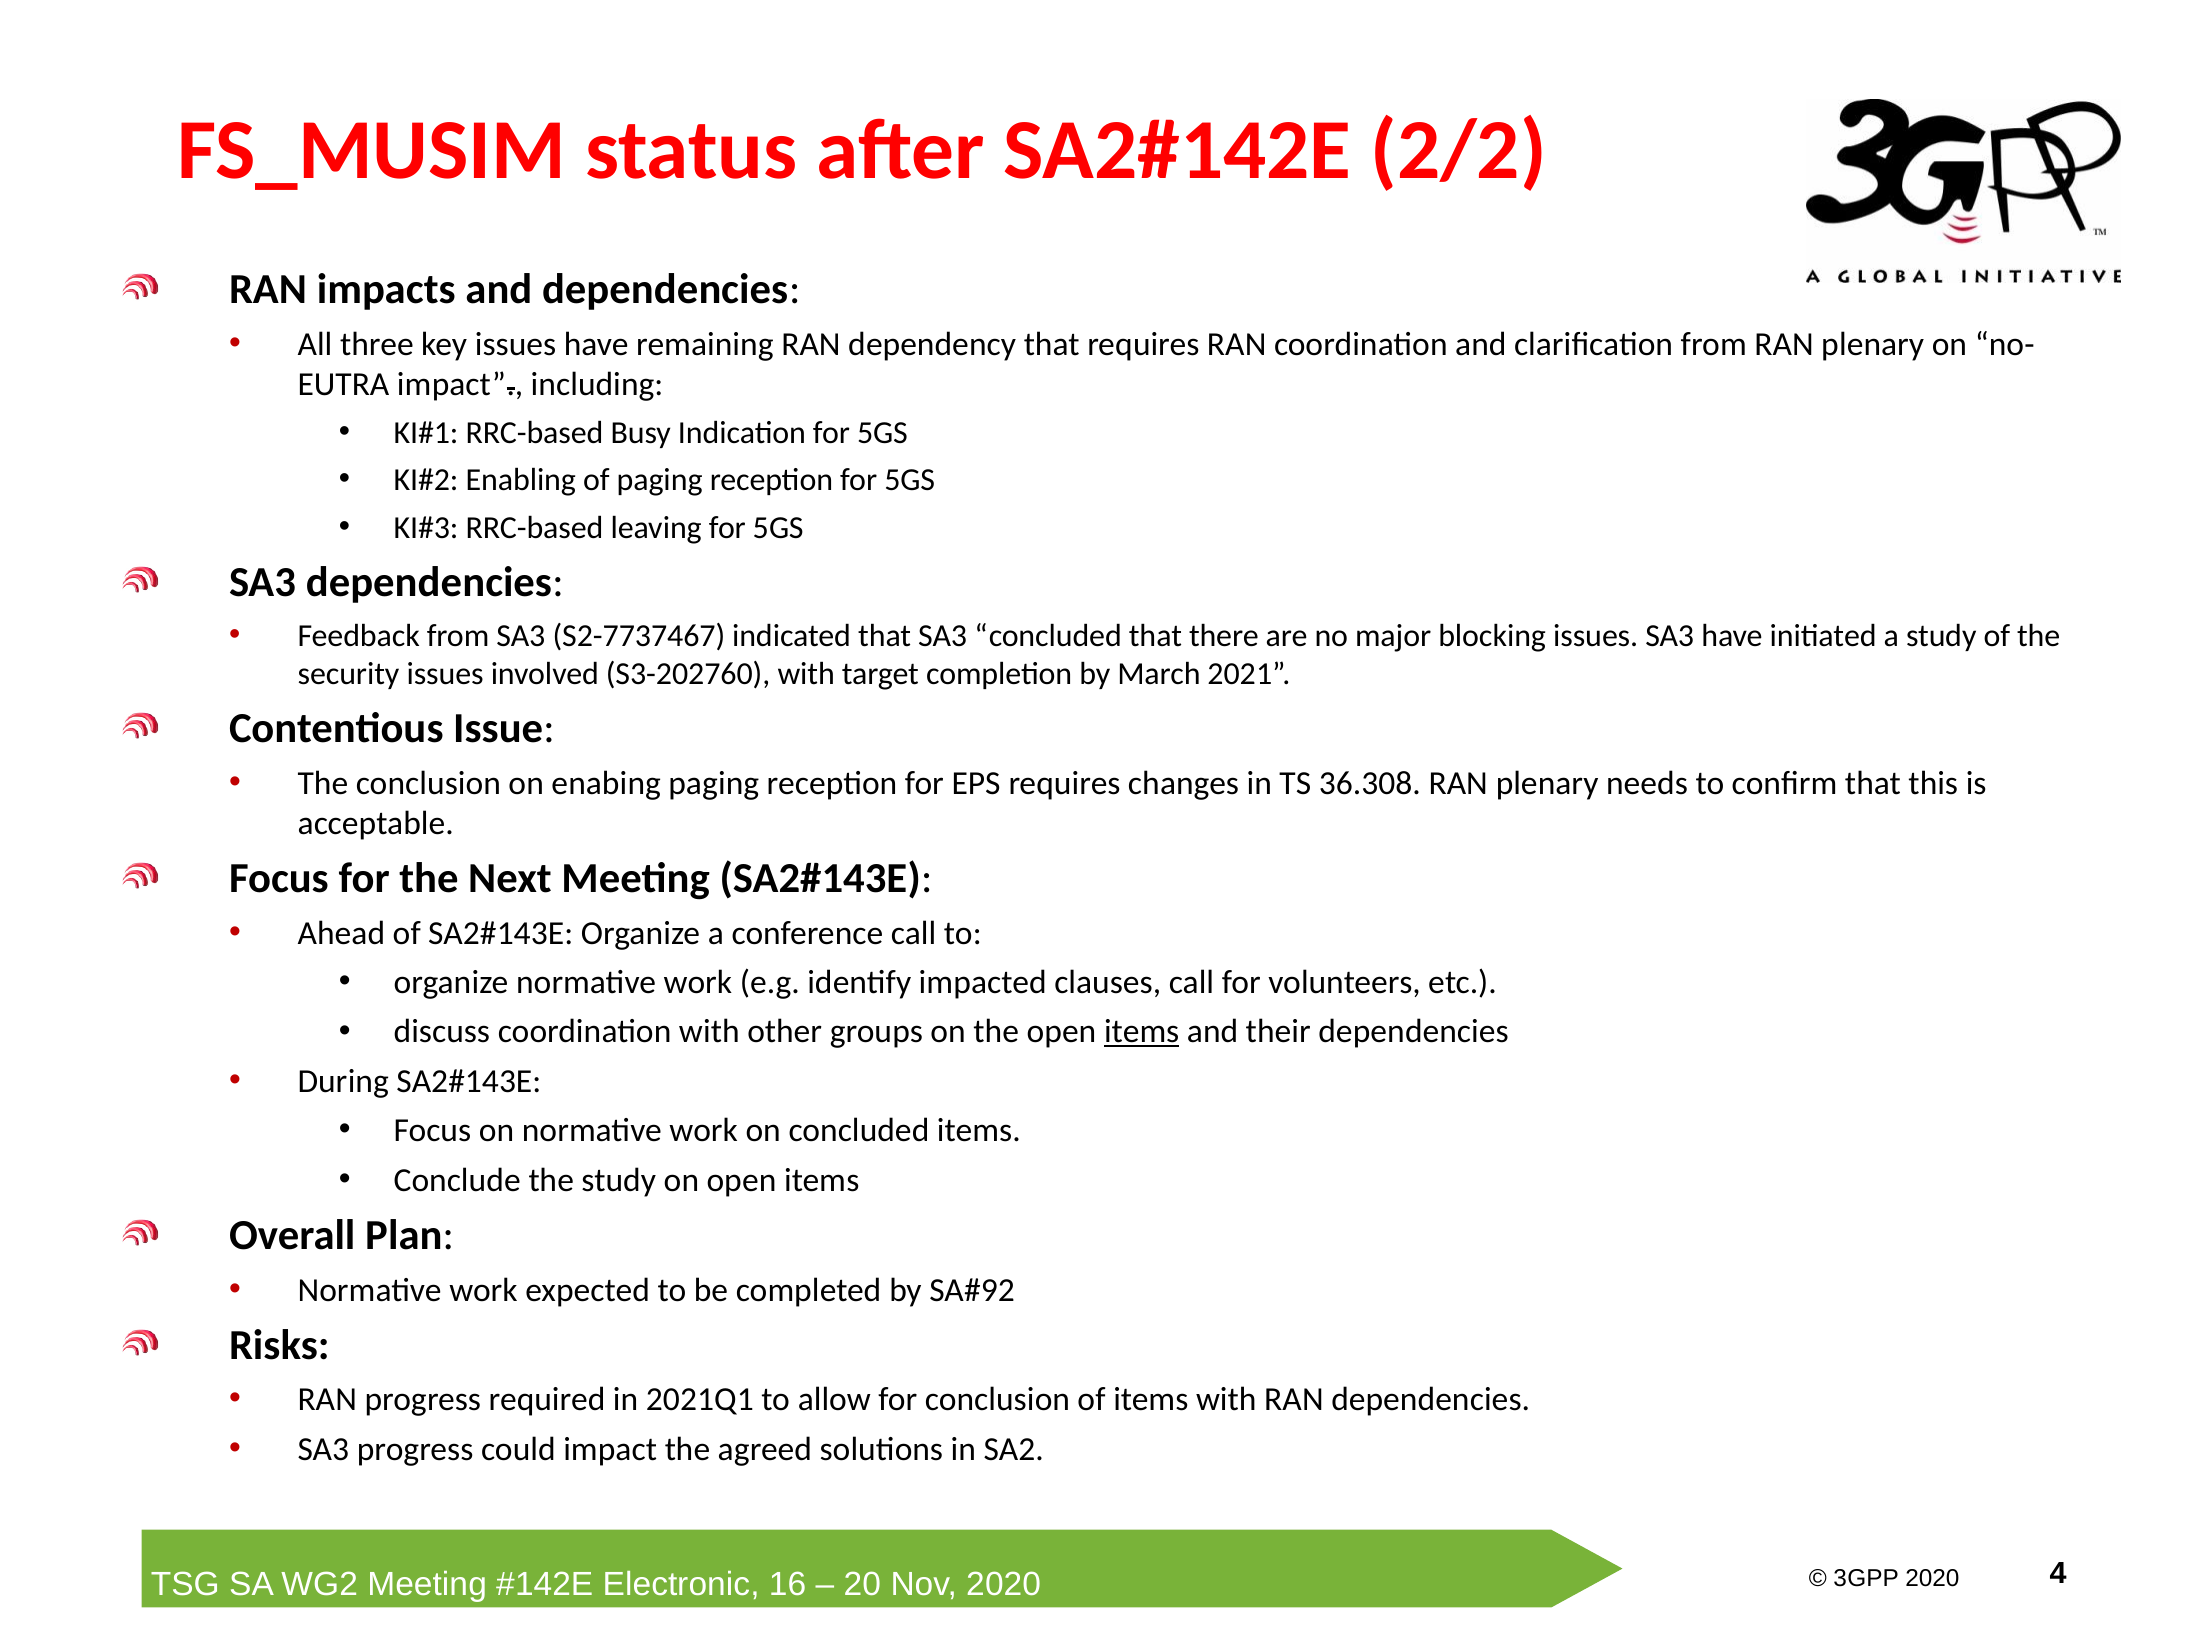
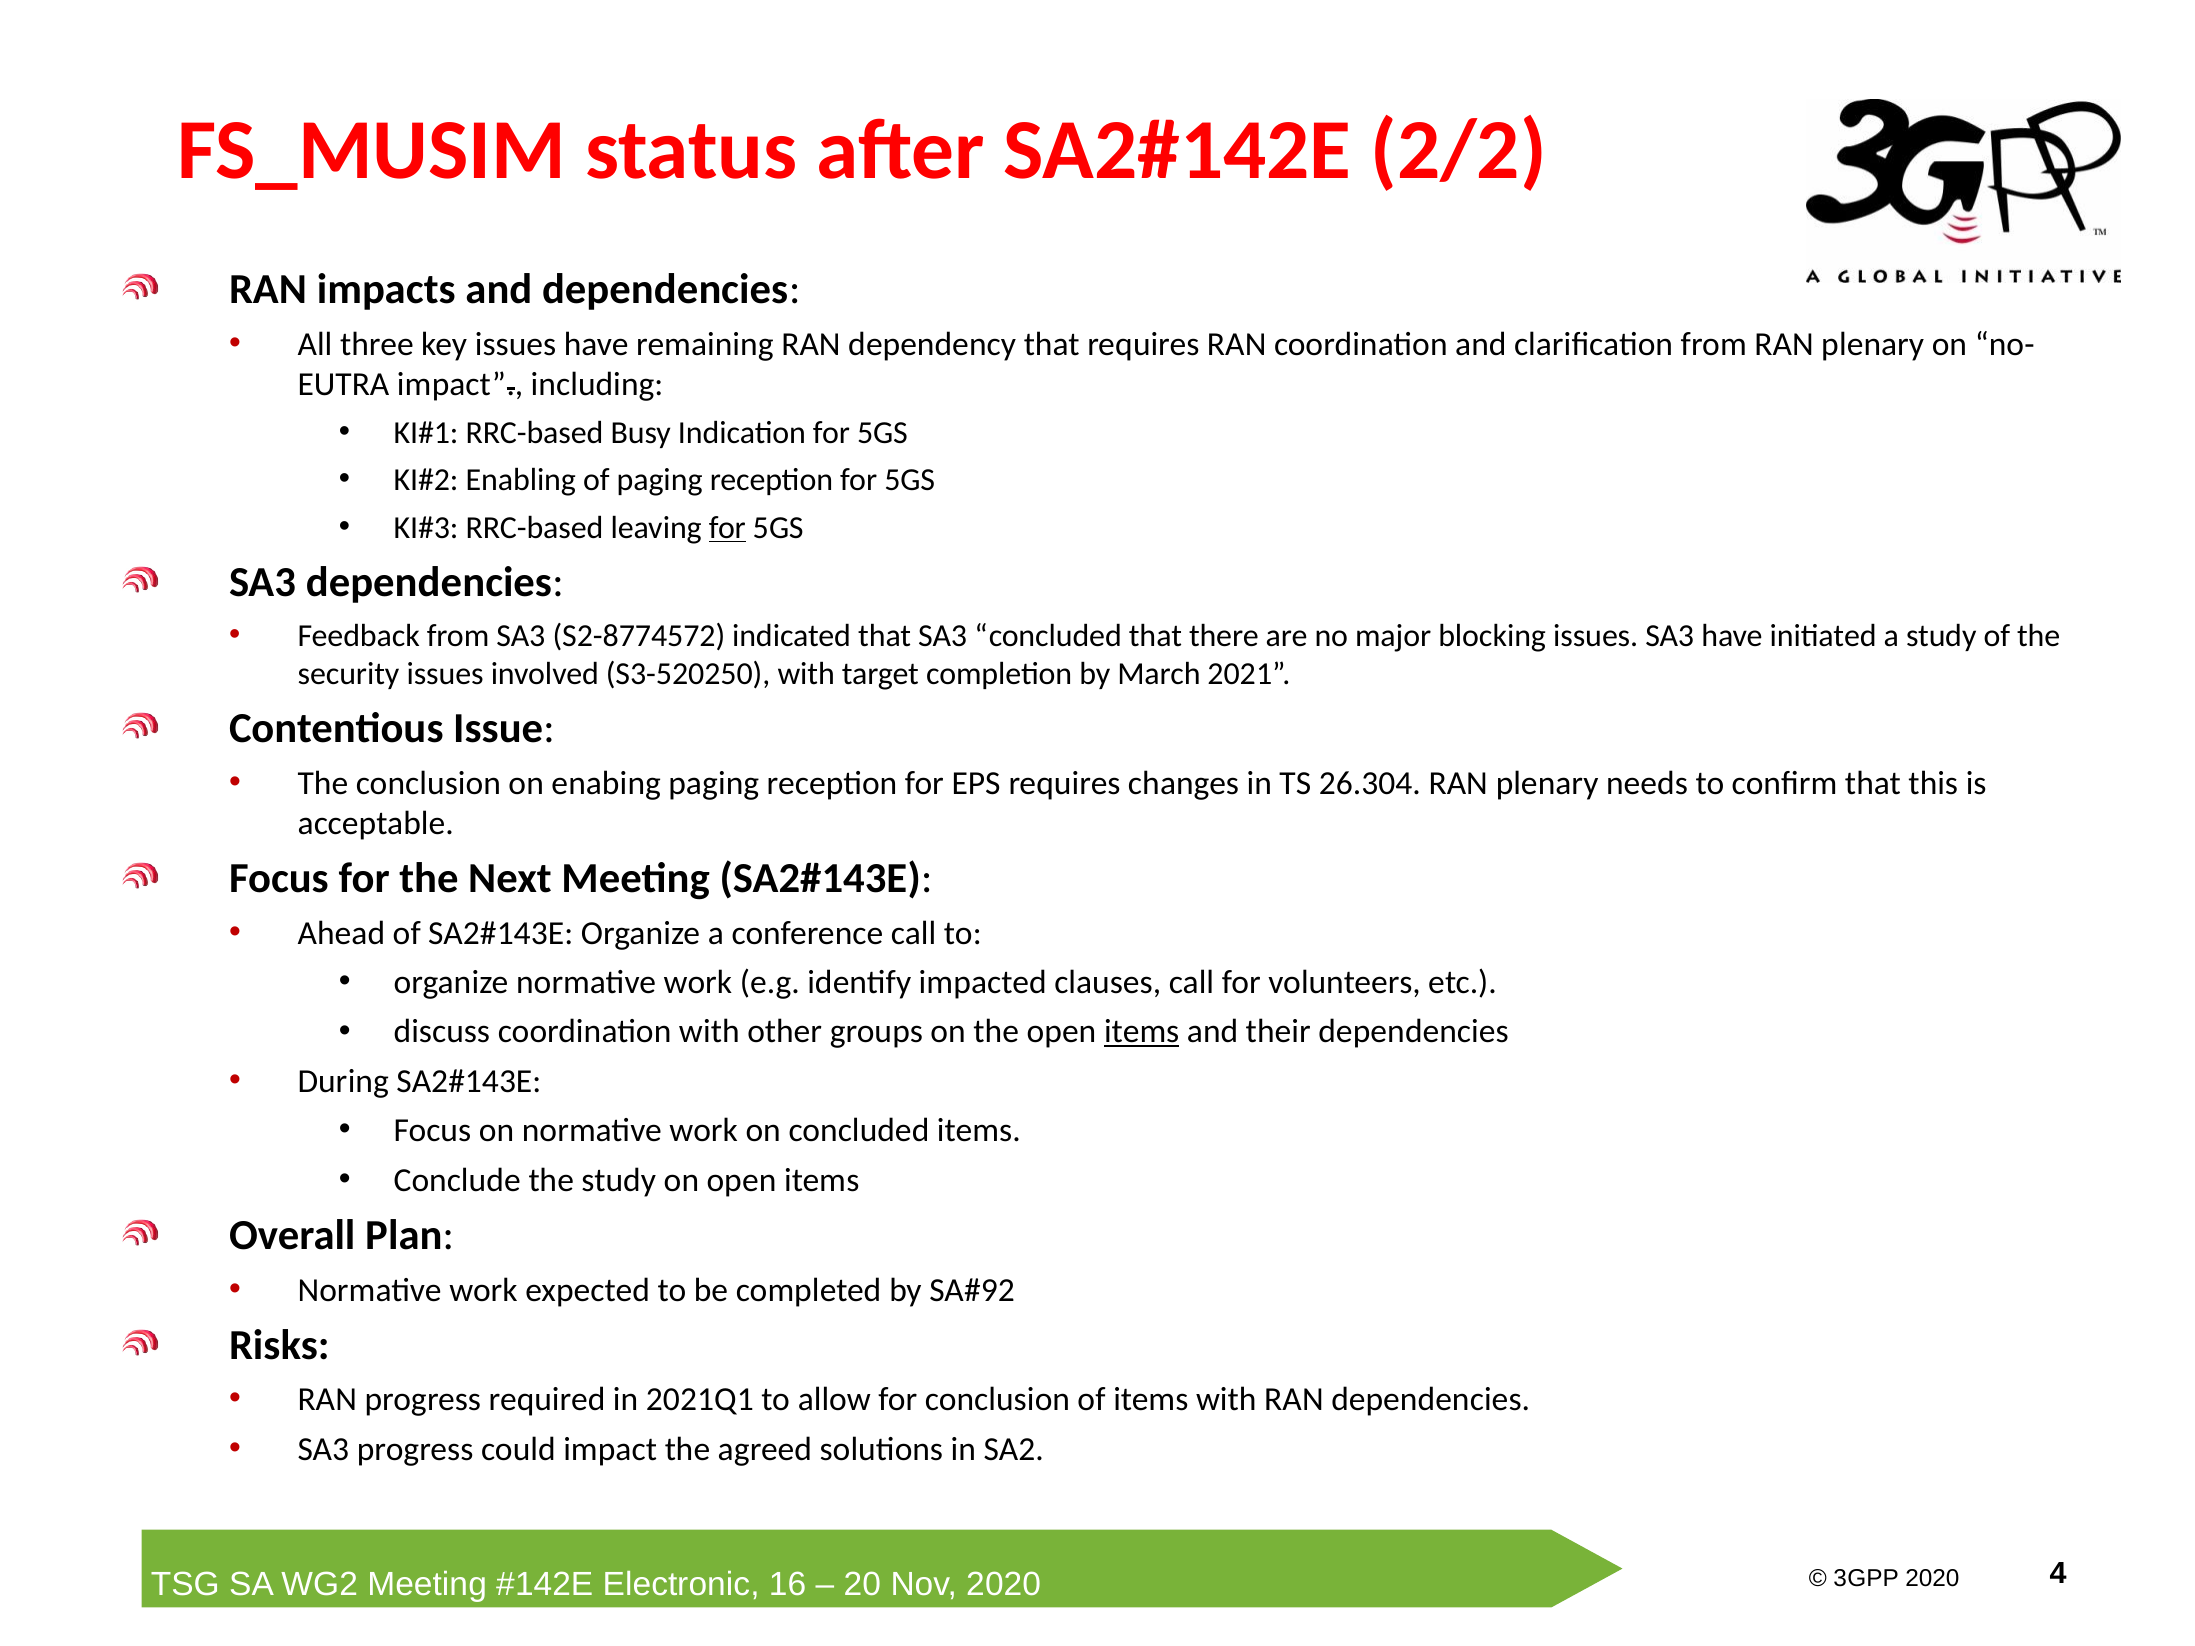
for at (727, 528) underline: none -> present
S2-7737467: S2-7737467 -> S2-8774572
S3-202760: S3-202760 -> S3-520250
36.308: 36.308 -> 26.304
